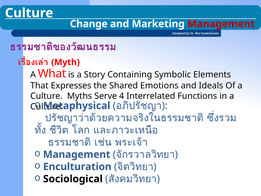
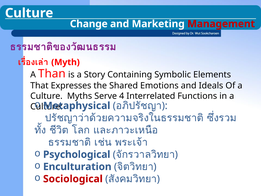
What: What -> Than
Management at (77, 154): Management -> Psychological
Sociological colour: black -> red
